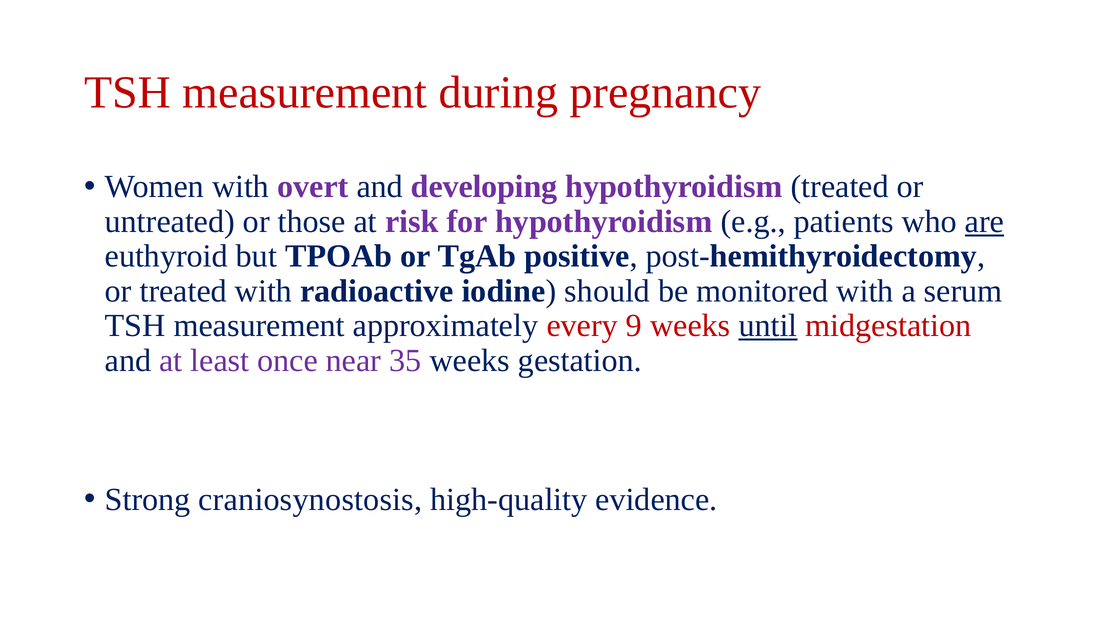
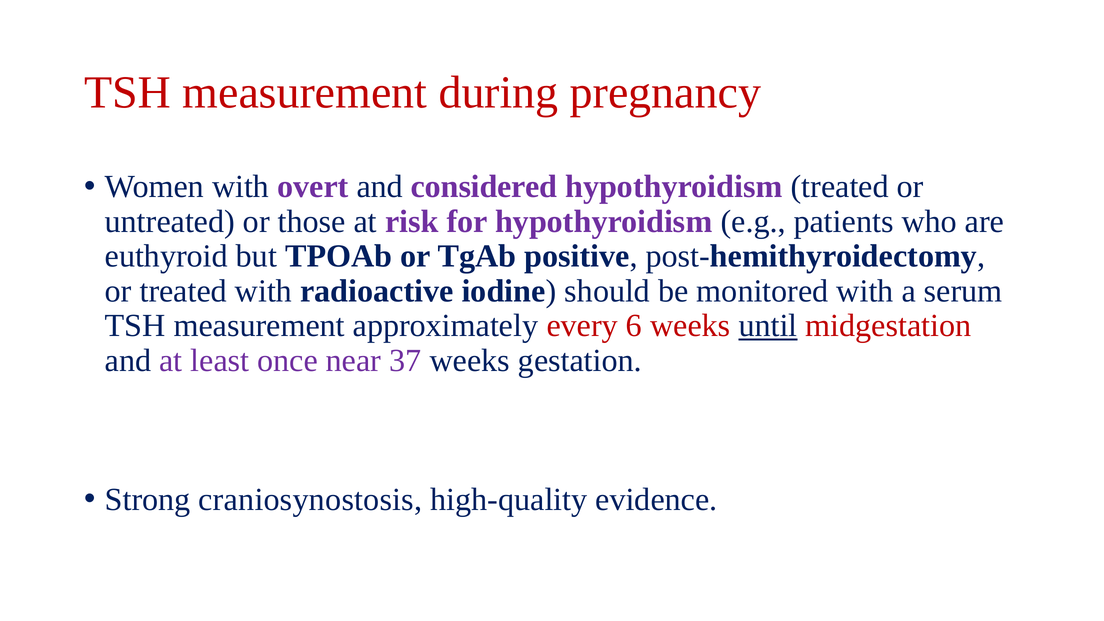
developing: developing -> considered
are underline: present -> none
9: 9 -> 6
35: 35 -> 37
